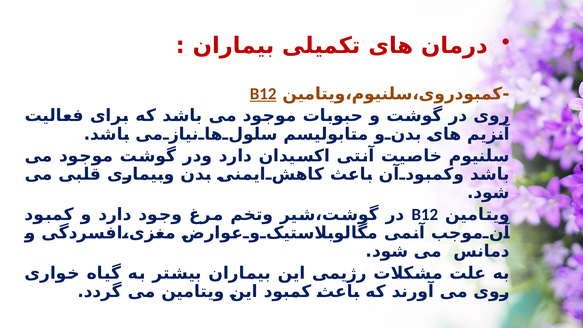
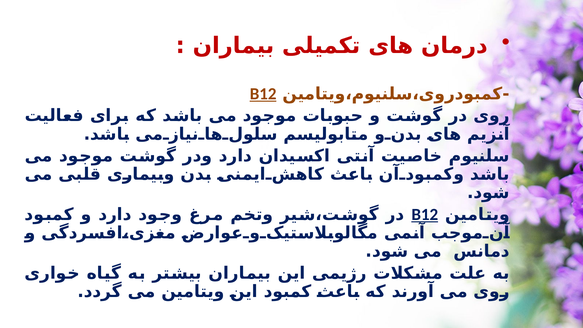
B12 at (425, 214) underline: none -> present
